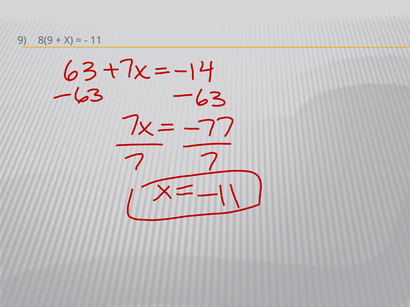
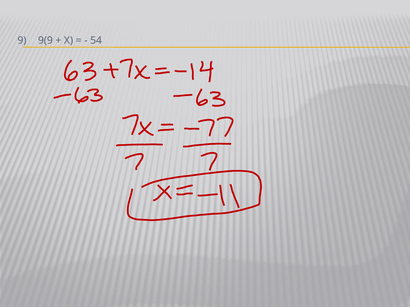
8(9: 8(9 -> 9(9
11: 11 -> 54
